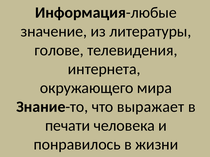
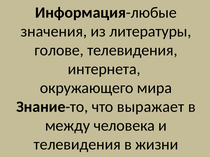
значение: значение -> значения
печати: печати -> между
понравилось at (77, 145): понравилось -> телевидения
